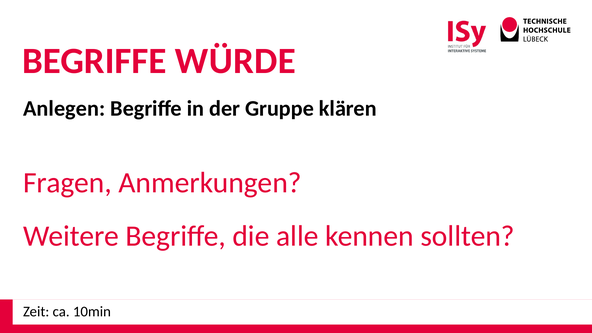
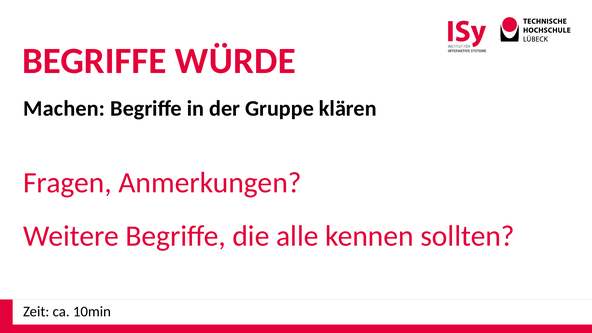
Anlegen: Anlegen -> Machen
